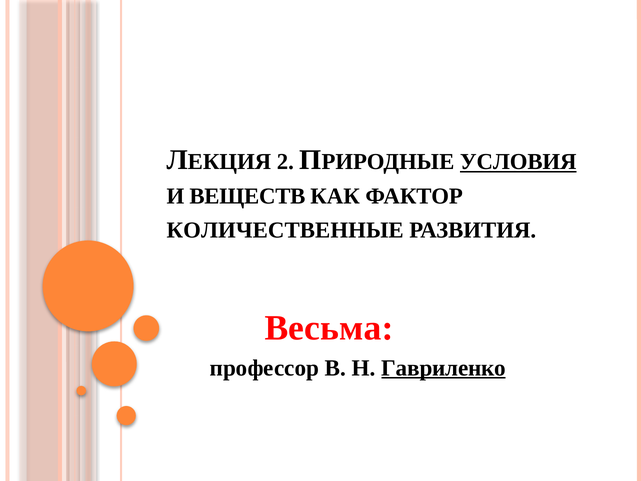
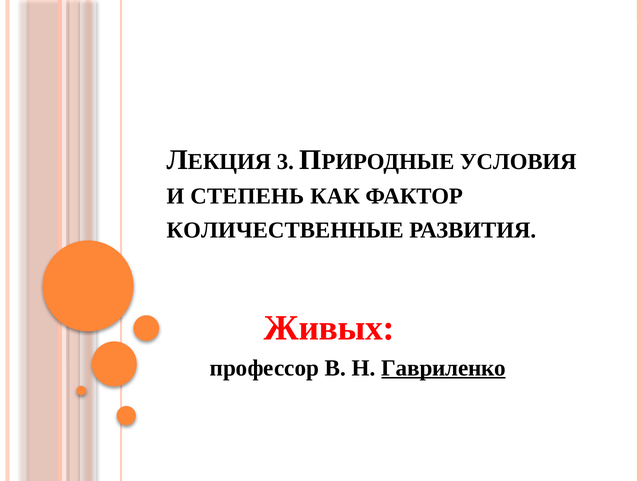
2: 2 -> 3
УСЛОВИЯ underline: present -> none
ВЕЩЕСТВ: ВЕЩЕСТВ -> СТЕПЕНЬ
Весьма: Весьма -> Живых
